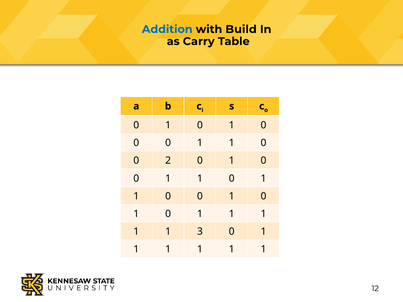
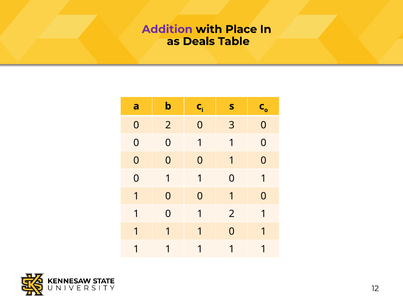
Addition colour: blue -> purple
Build: Build -> Place
Carry: Carry -> Deals
1 at (168, 125): 1 -> 2
1 at (232, 125): 1 -> 3
2 at (168, 161): 2 -> 0
1 at (232, 214): 1 -> 2
3 at (200, 232): 3 -> 1
